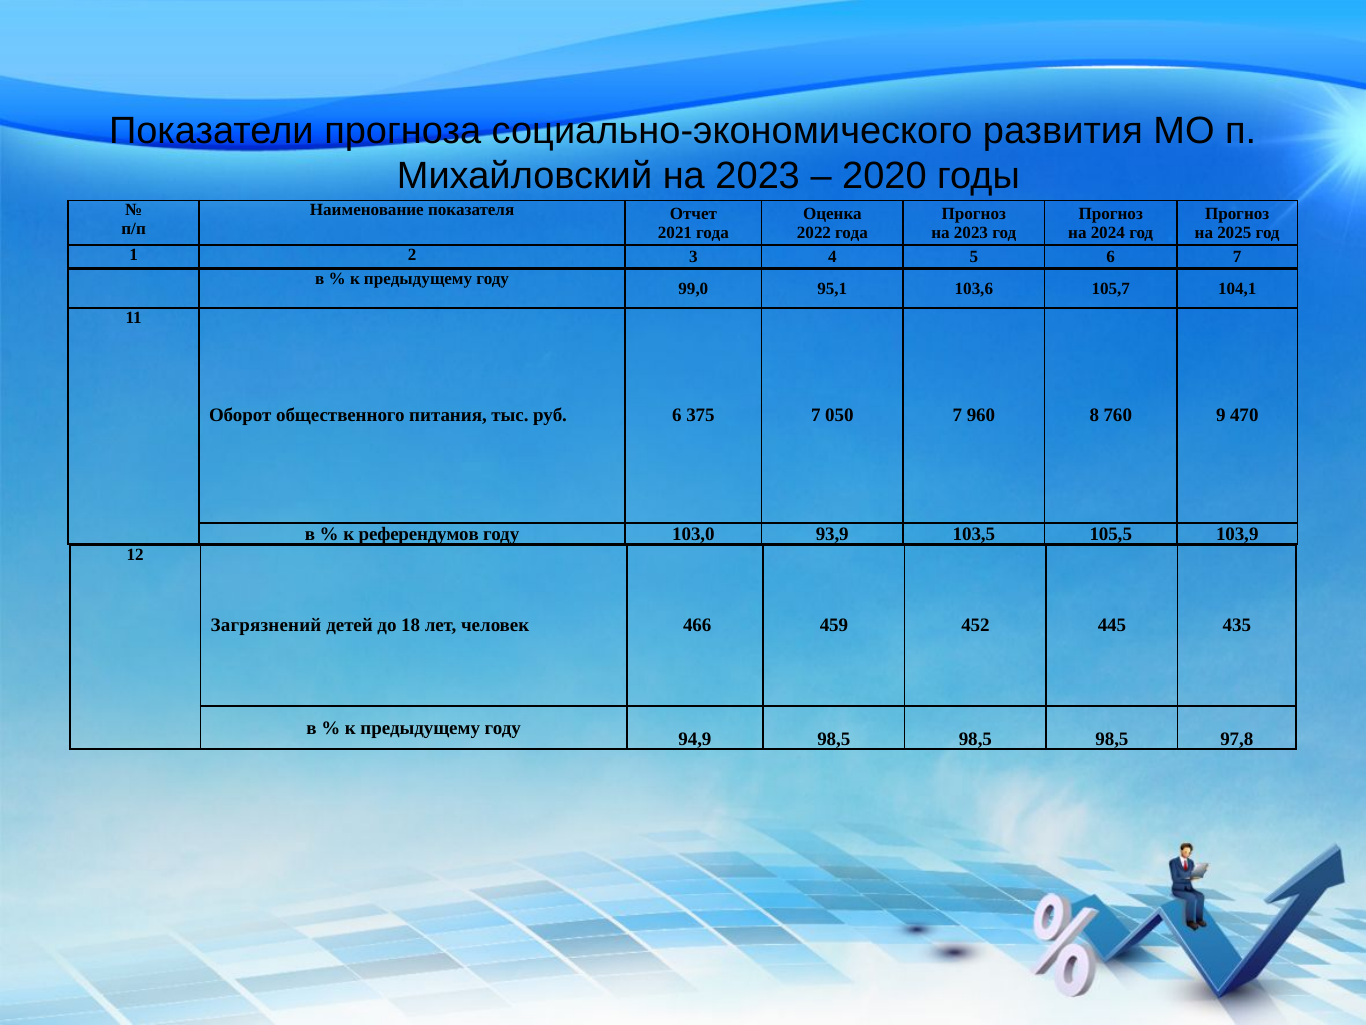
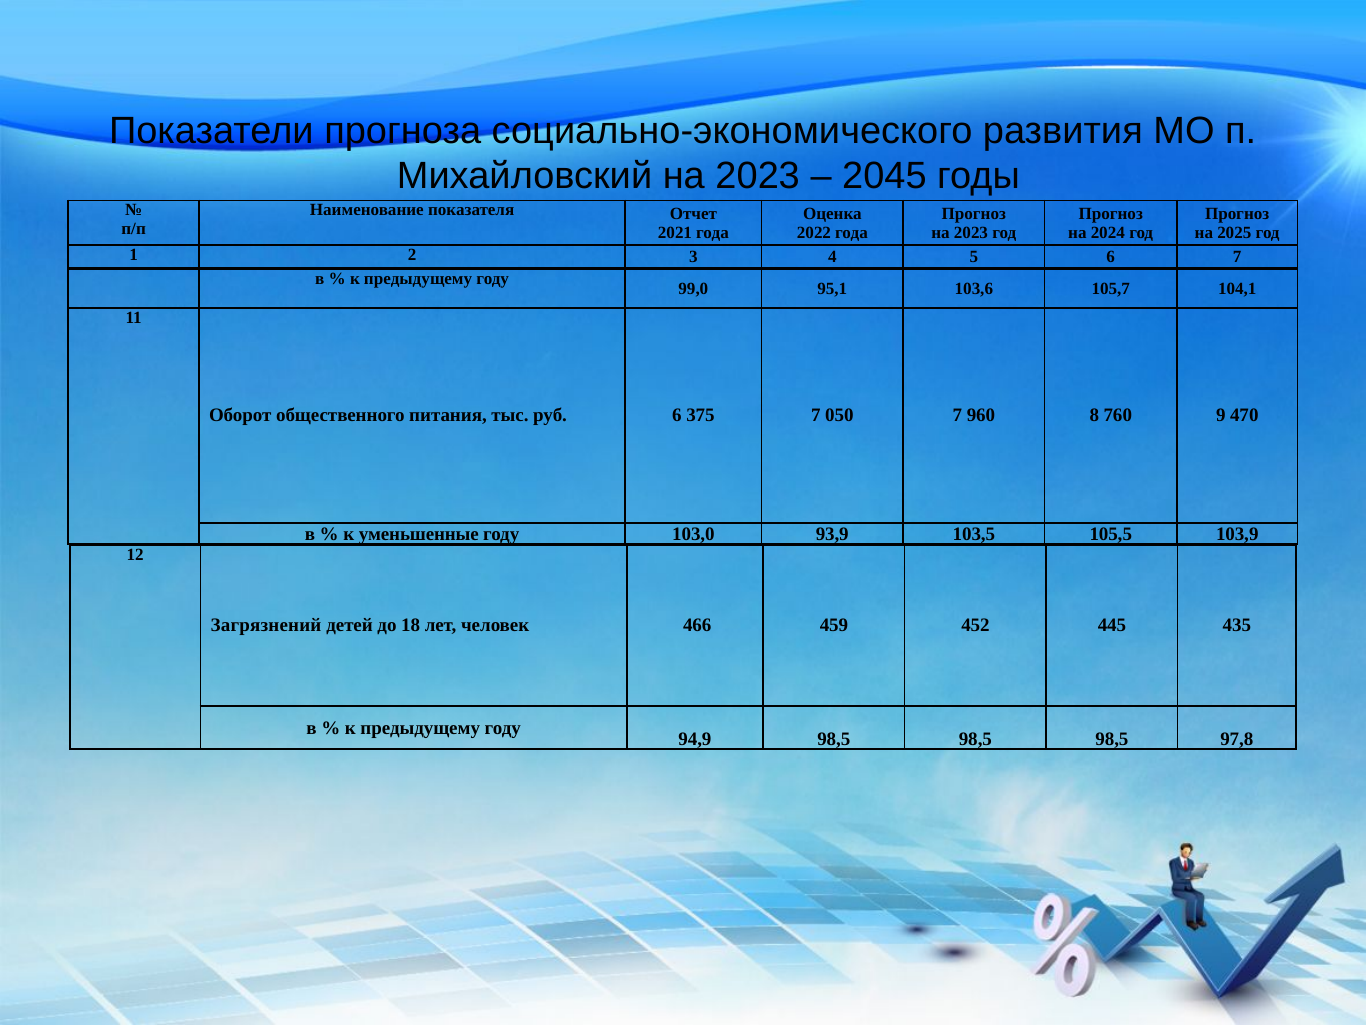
2020: 2020 -> 2045
референдумов: референдумов -> уменьшенные
